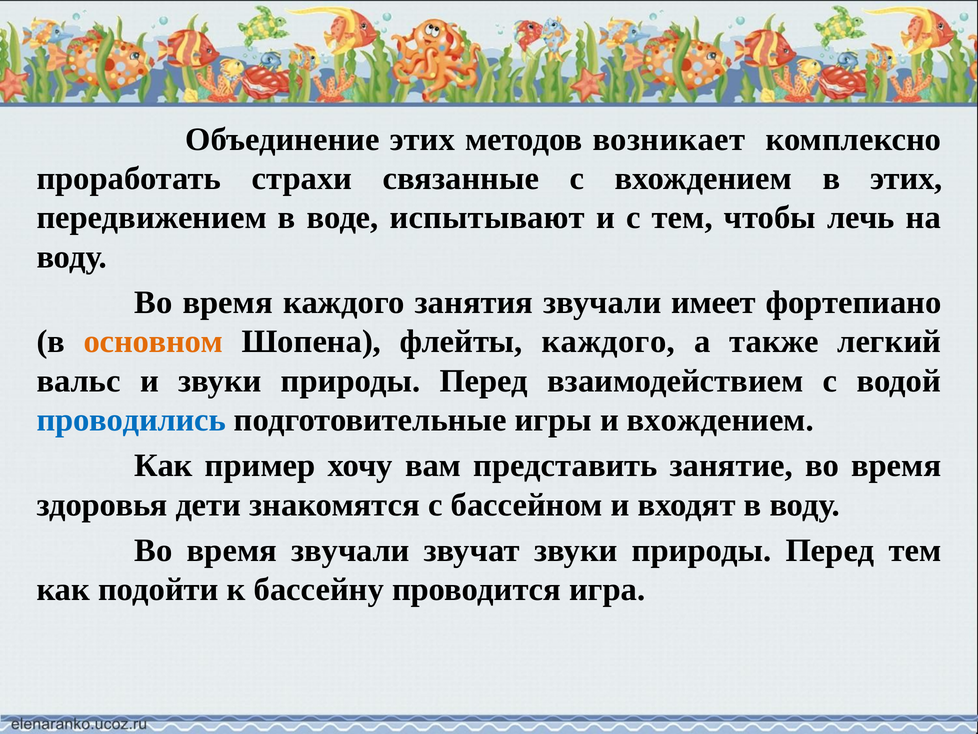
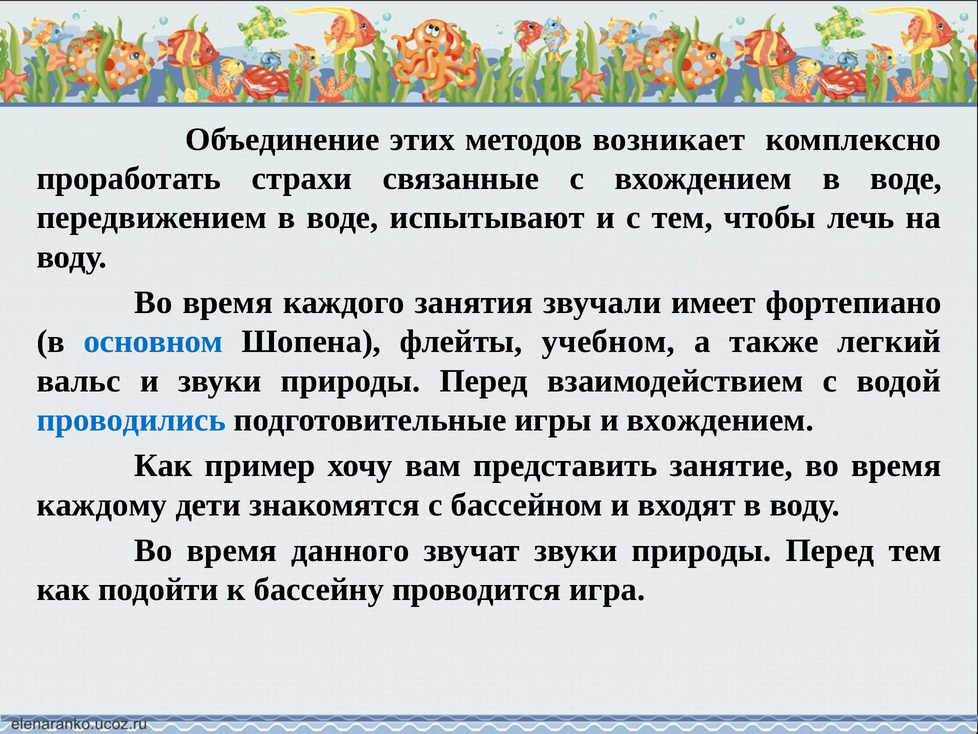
вхождением в этих: этих -> воде
основном colour: orange -> blue
флейты каждого: каждого -> учебном
здоровья: здоровья -> каждому
время звучали: звучали -> данного
